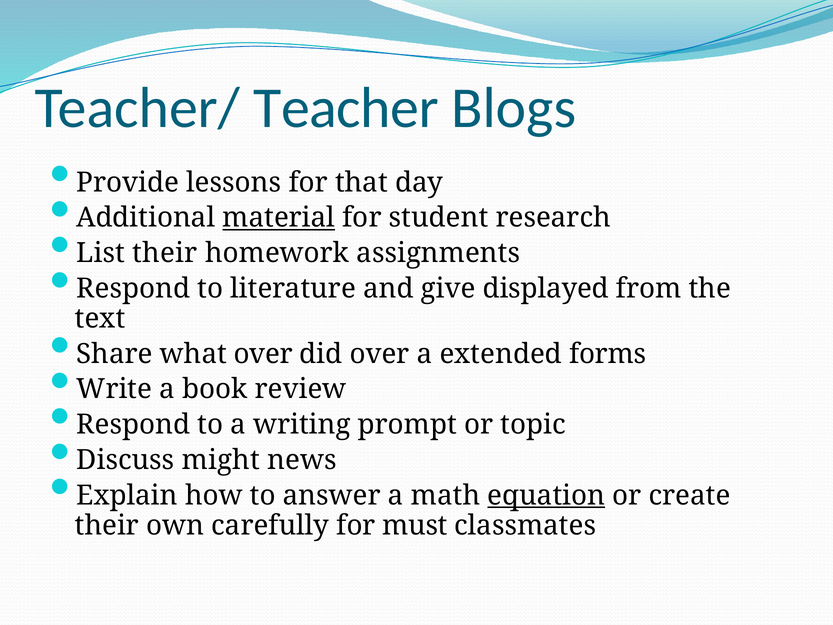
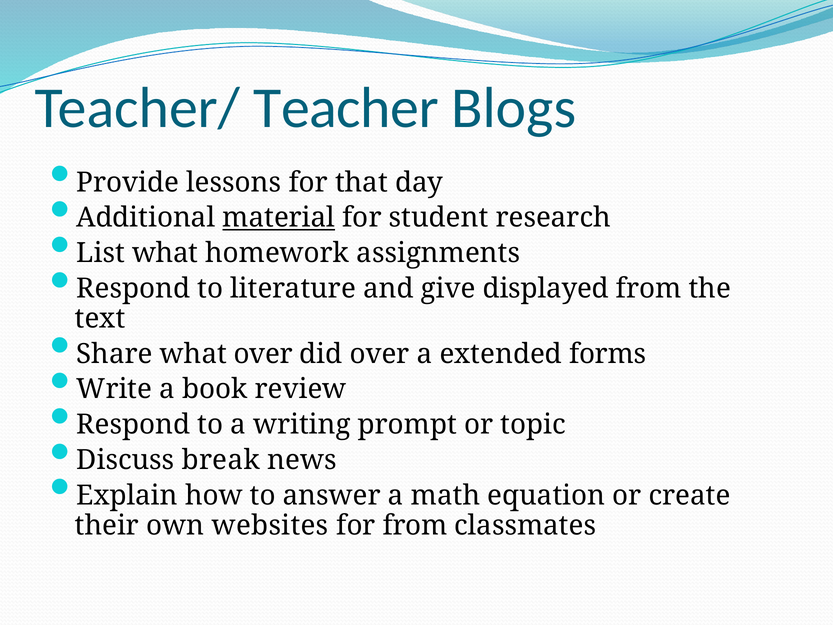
List their: their -> what
might: might -> break
equation underline: present -> none
carefully: carefully -> websites
for must: must -> from
